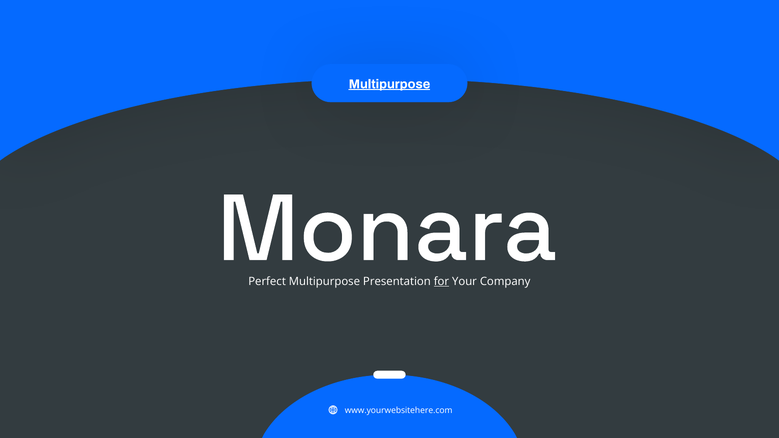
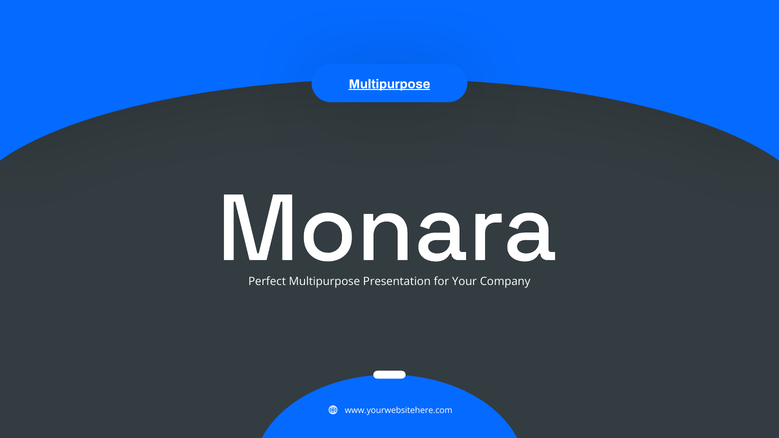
for underline: present -> none
